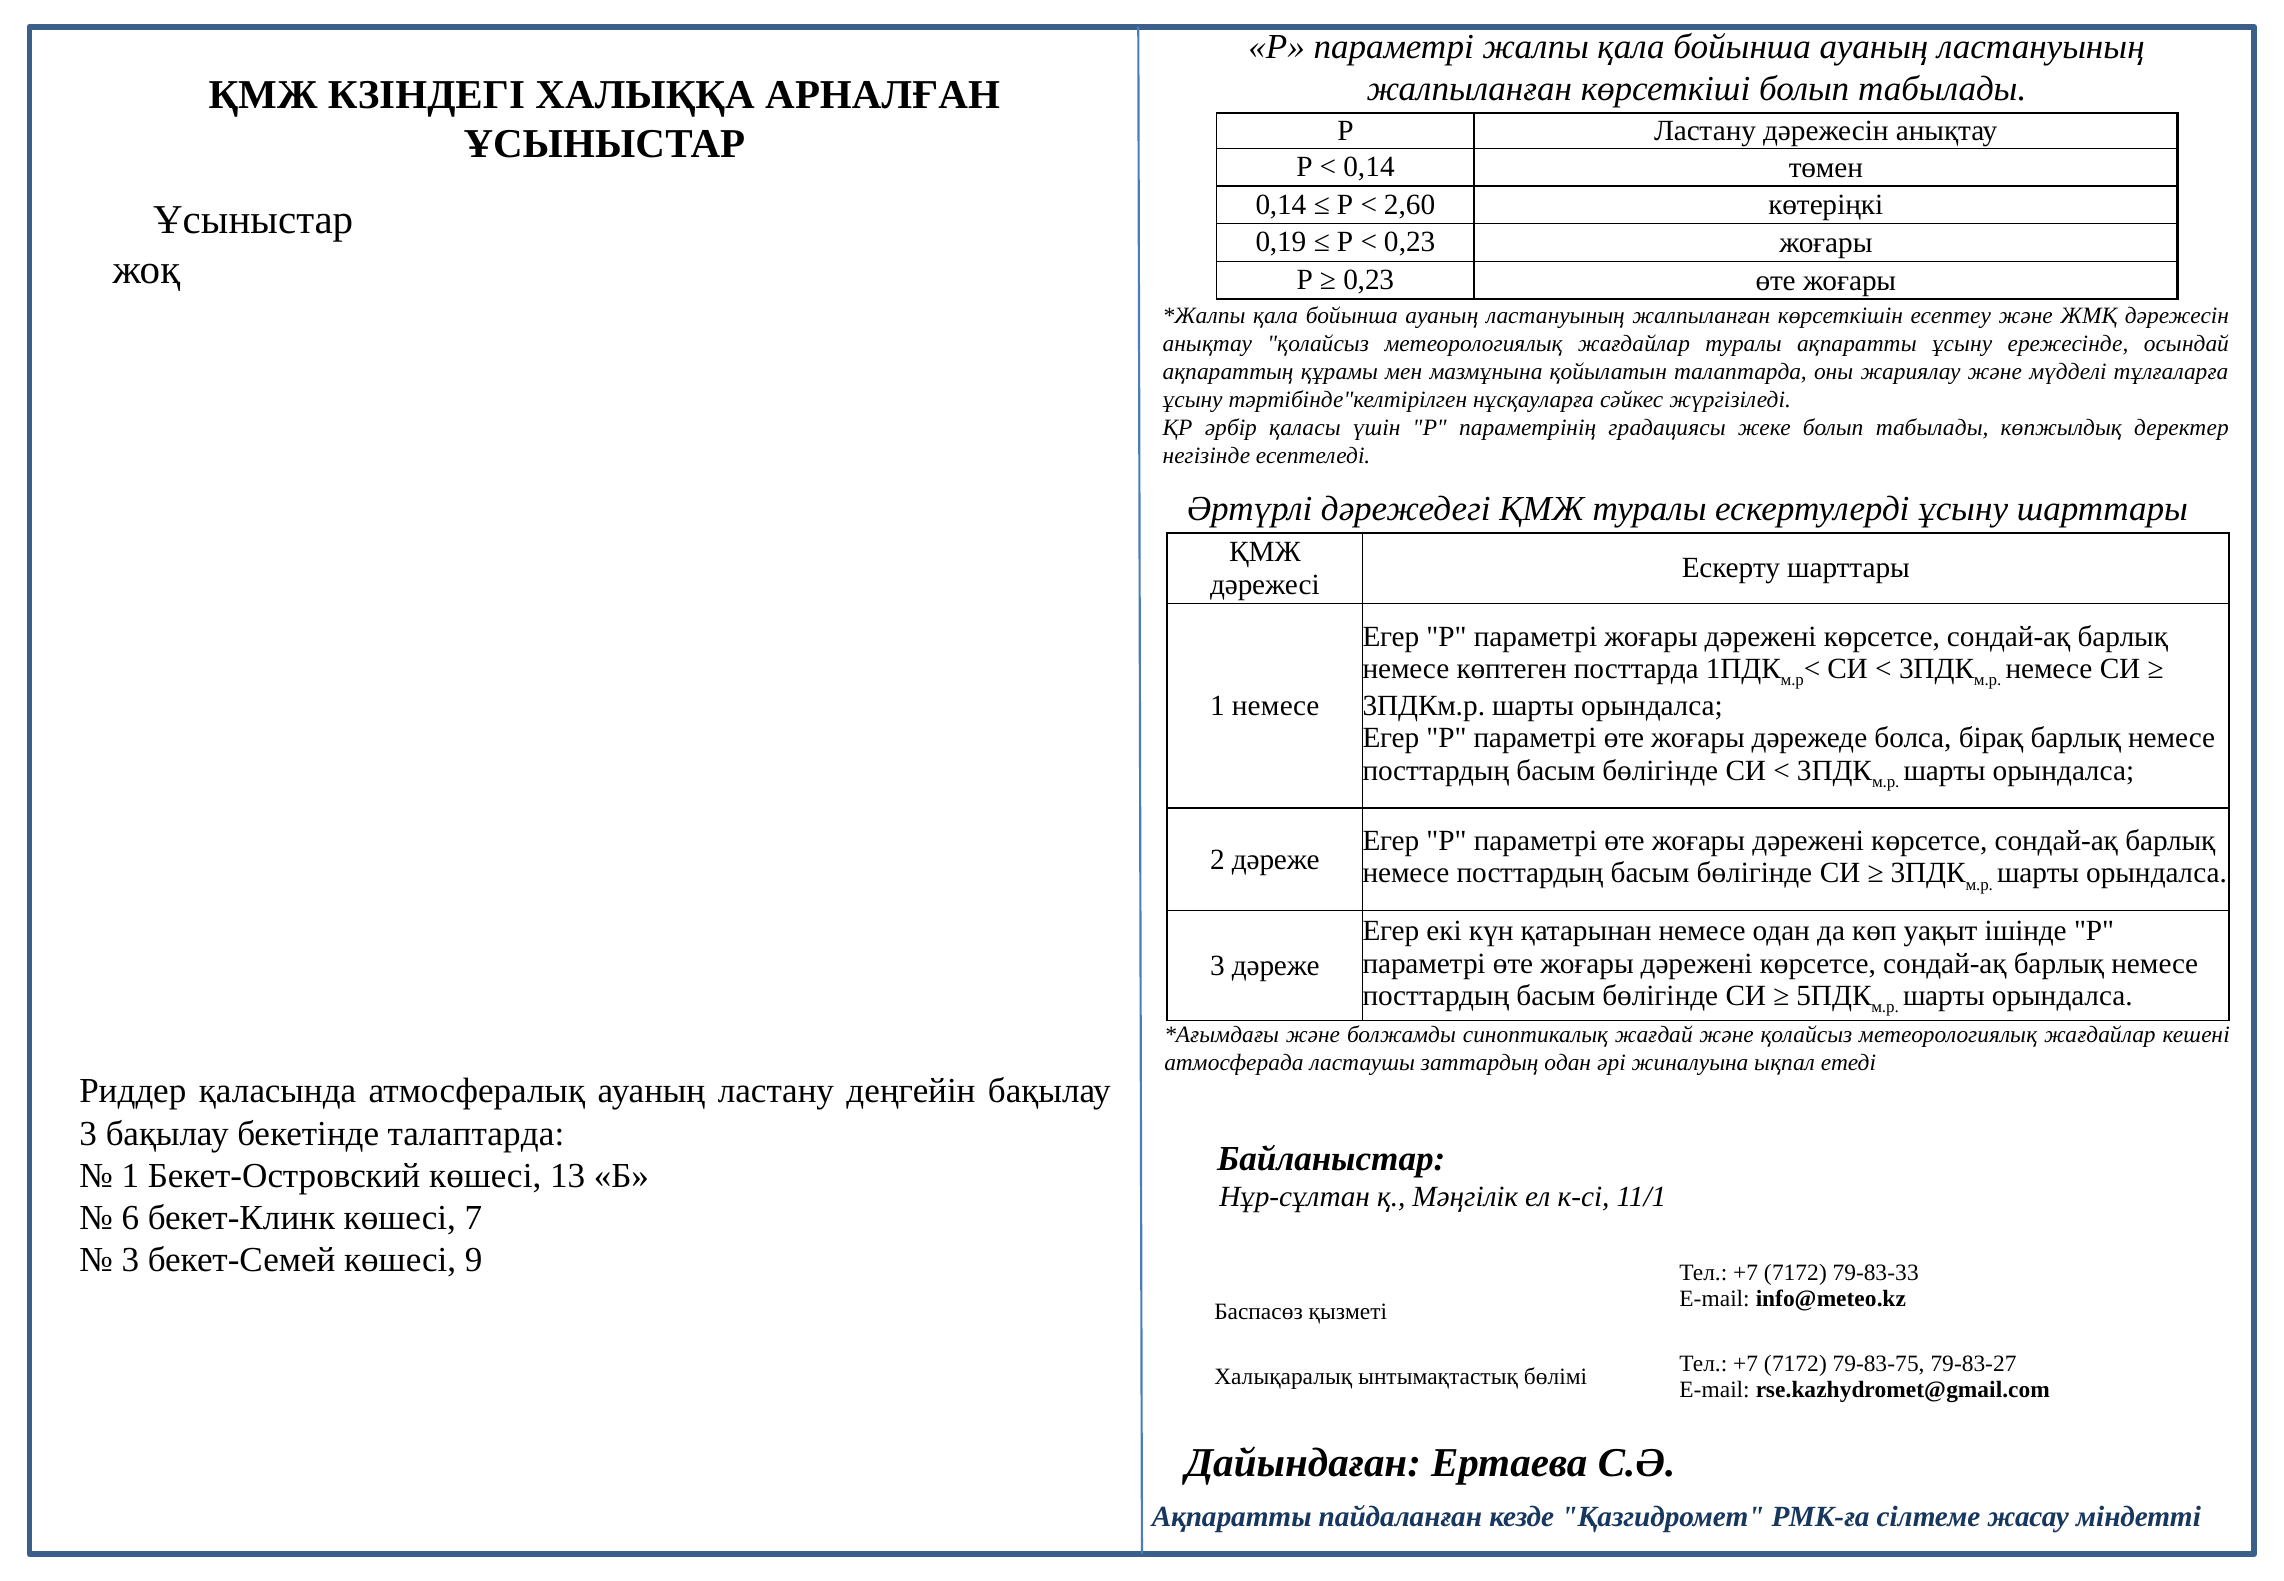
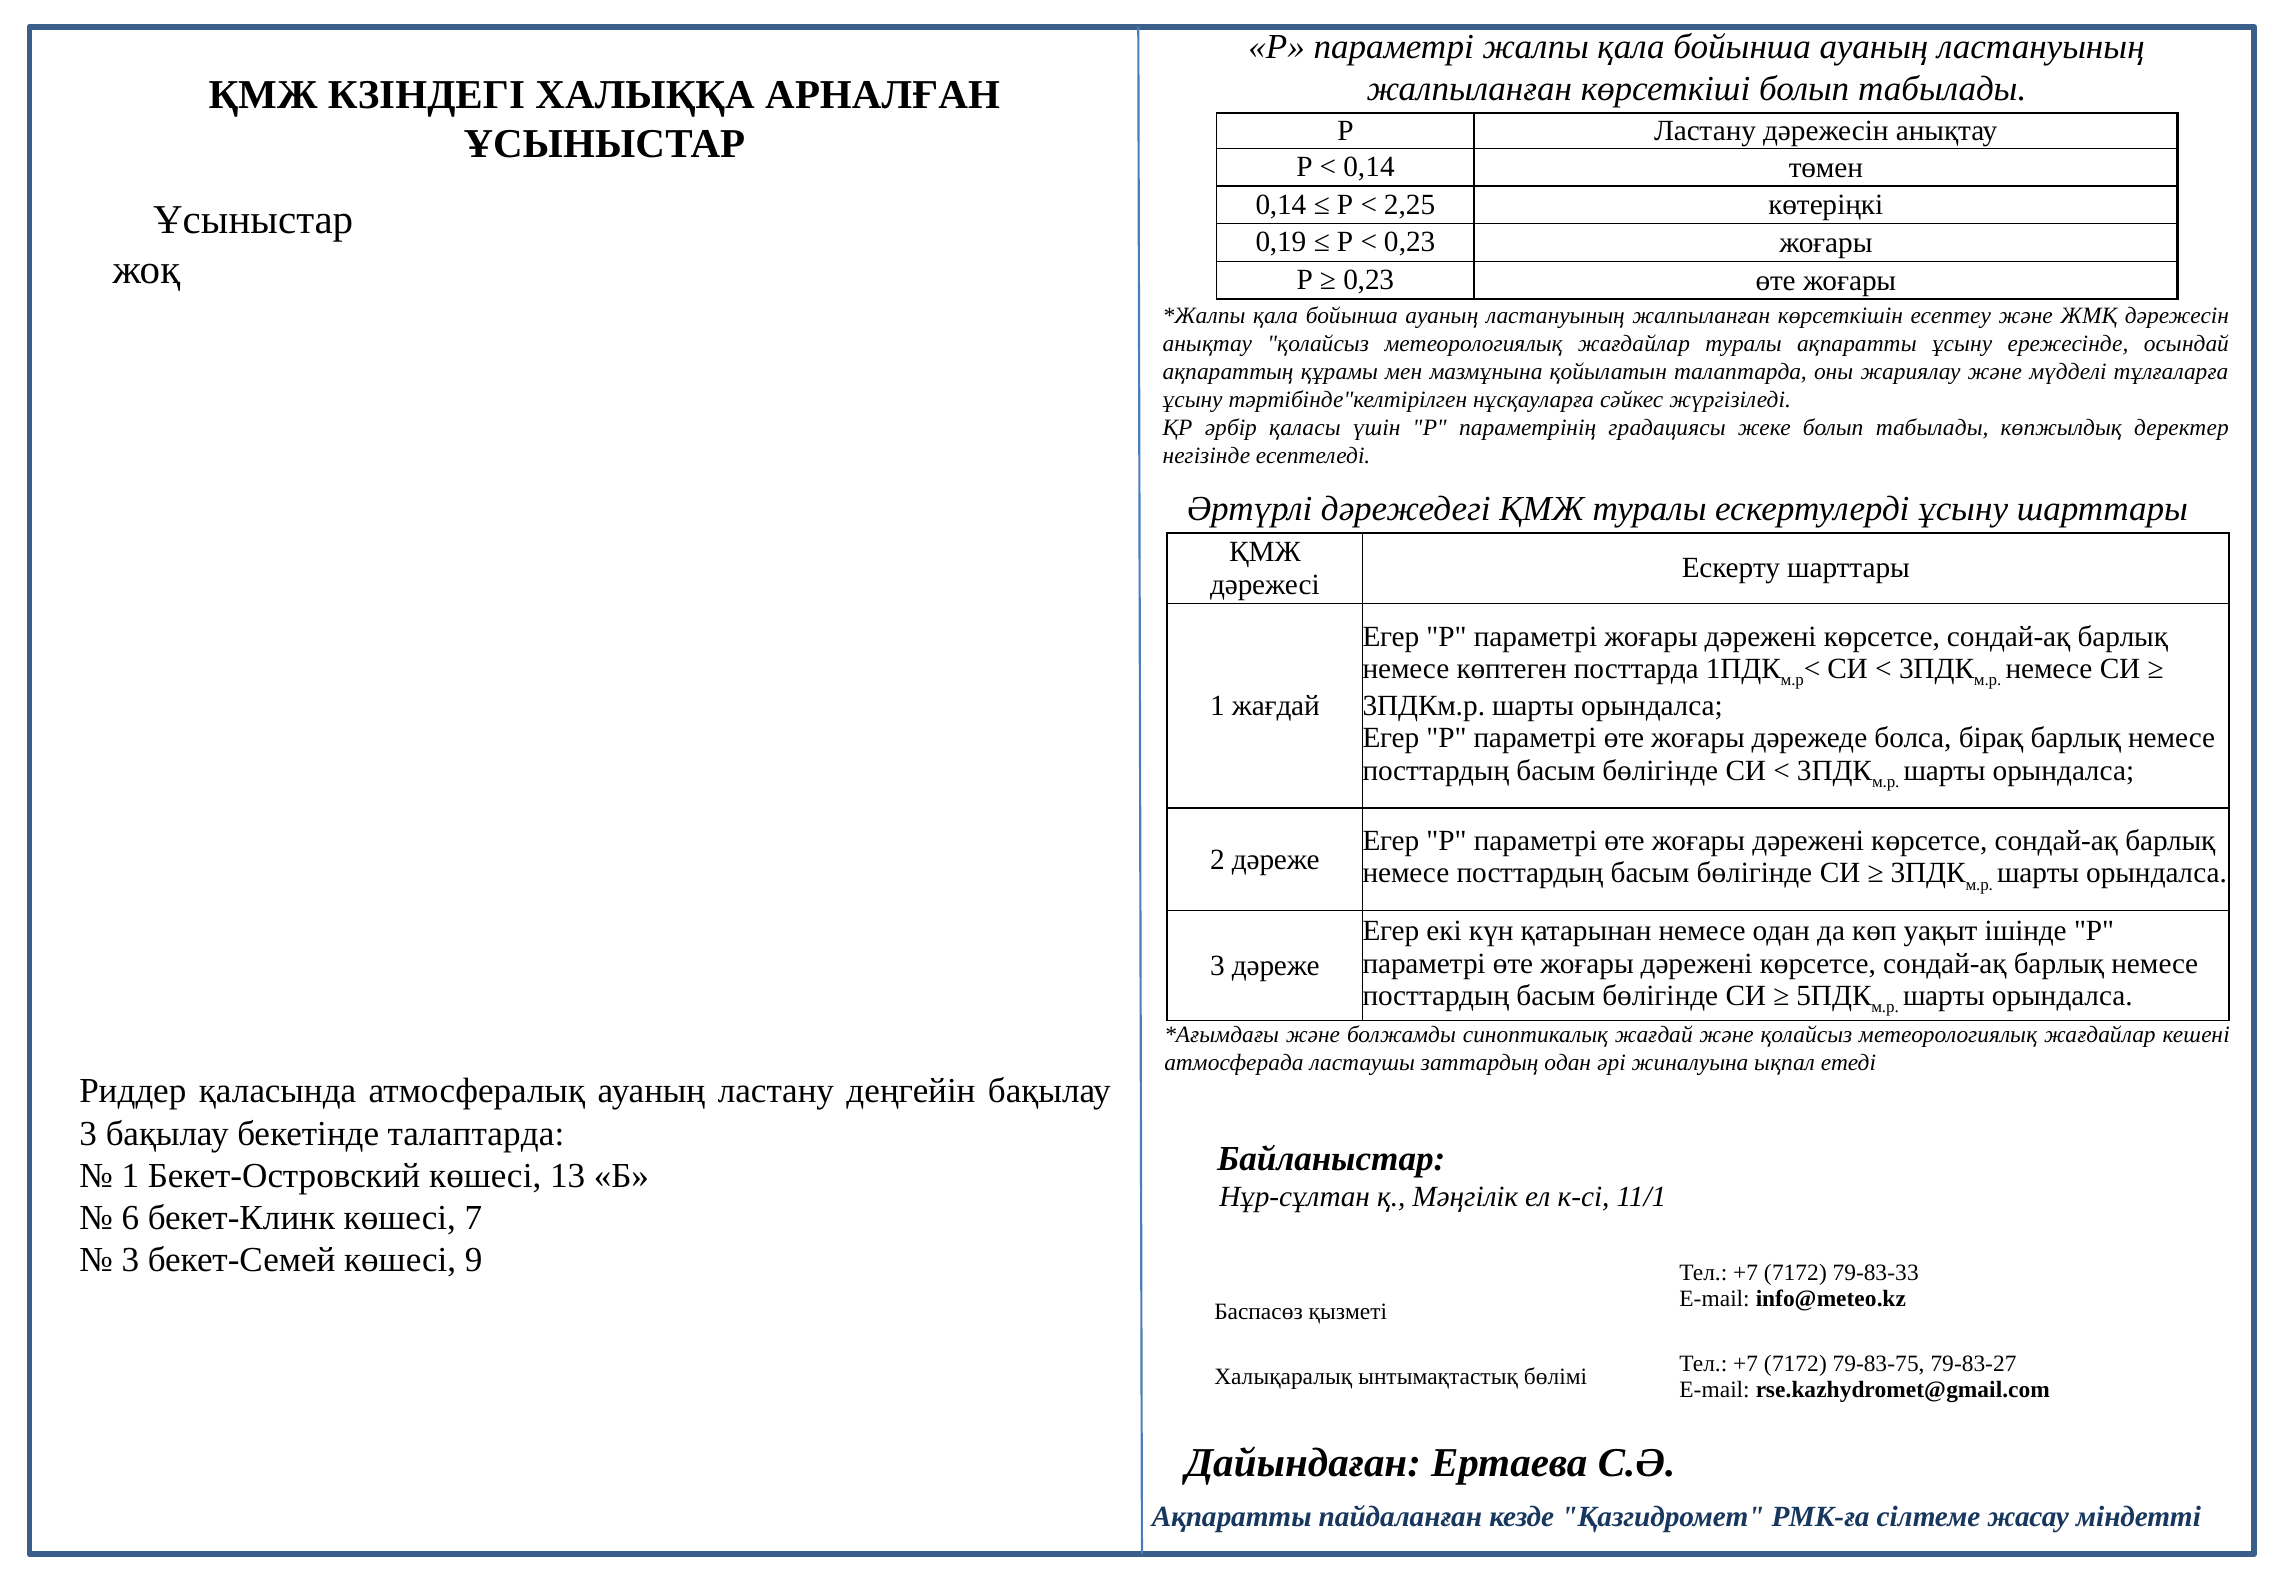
2,60: 2,60 -> 2,25
1 немесе: немесе -> жағдай
